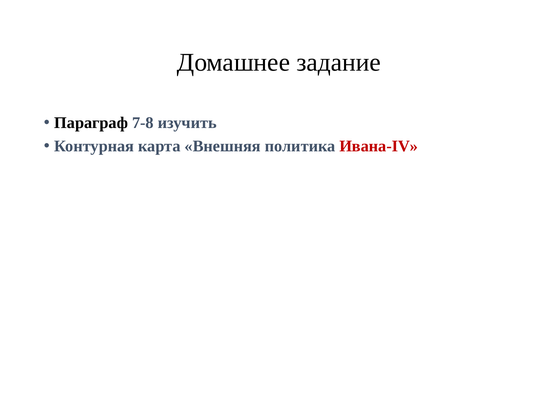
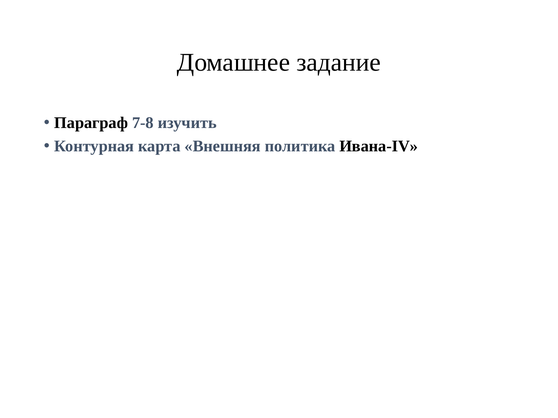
Ивана-IV colour: red -> black
